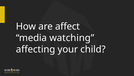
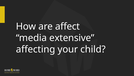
watching: watching -> extensive
